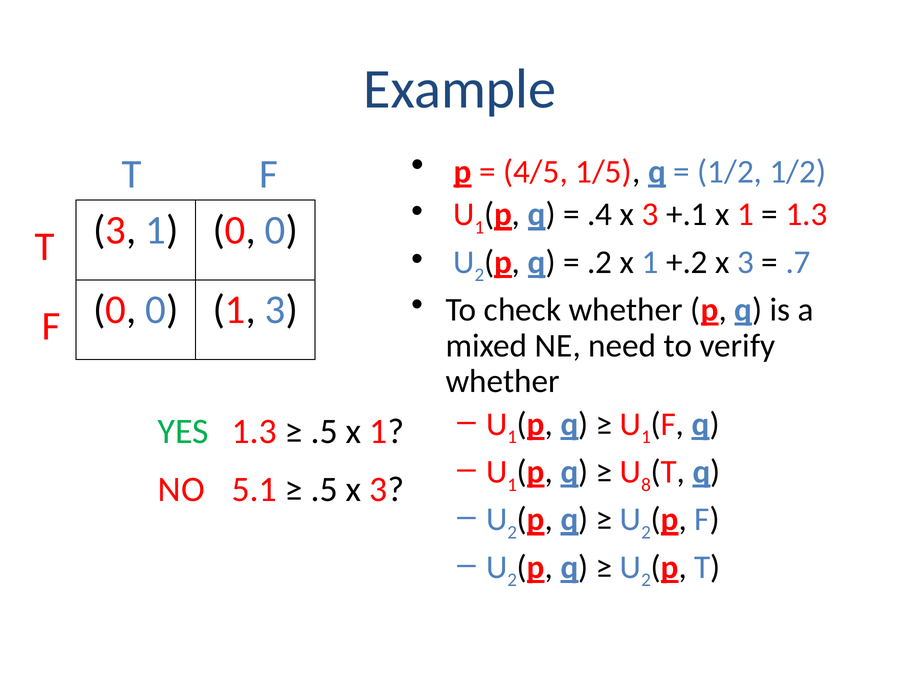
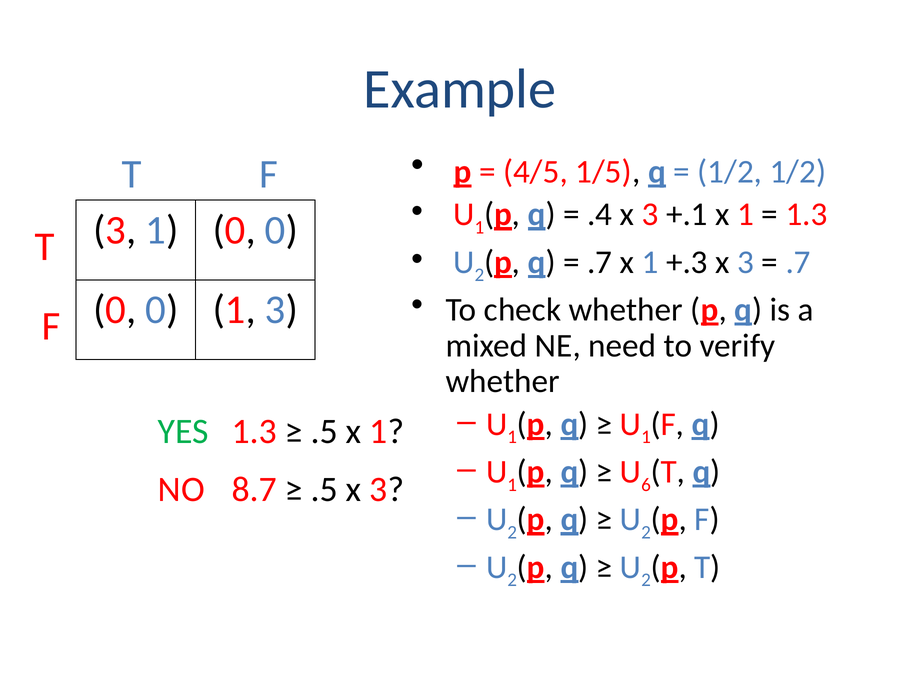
.2 at (600, 262): .2 -> .7
+.2: +.2 -> +.3
8: 8 -> 6
5.1: 5.1 -> 8.7
